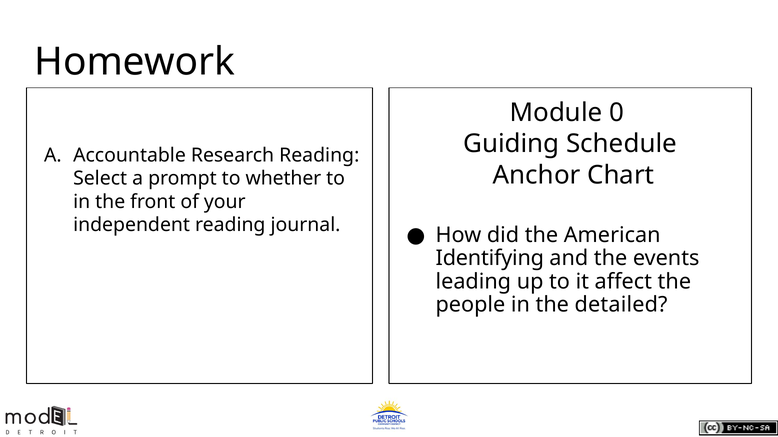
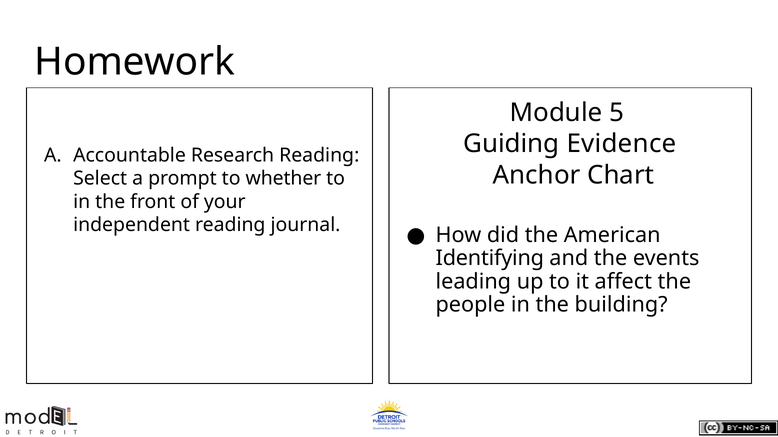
0: 0 -> 5
Schedule: Schedule -> Evidence
detailed: detailed -> building
